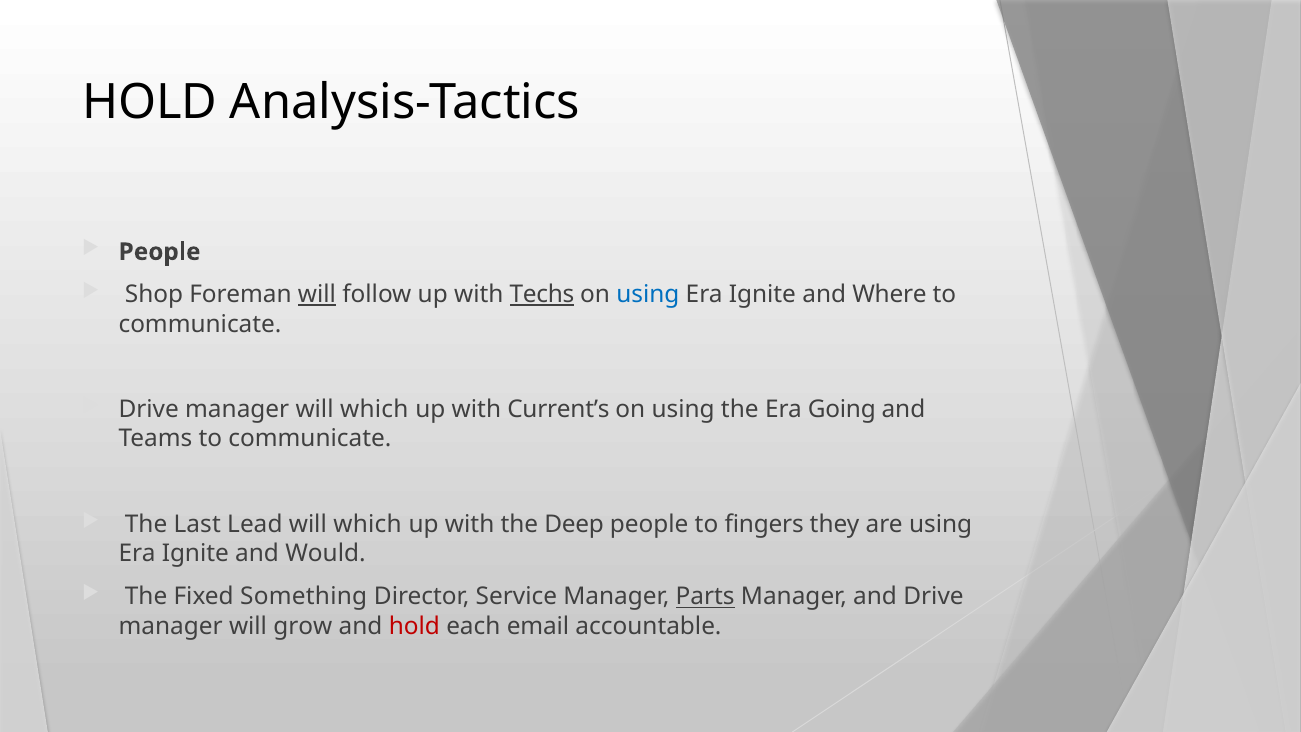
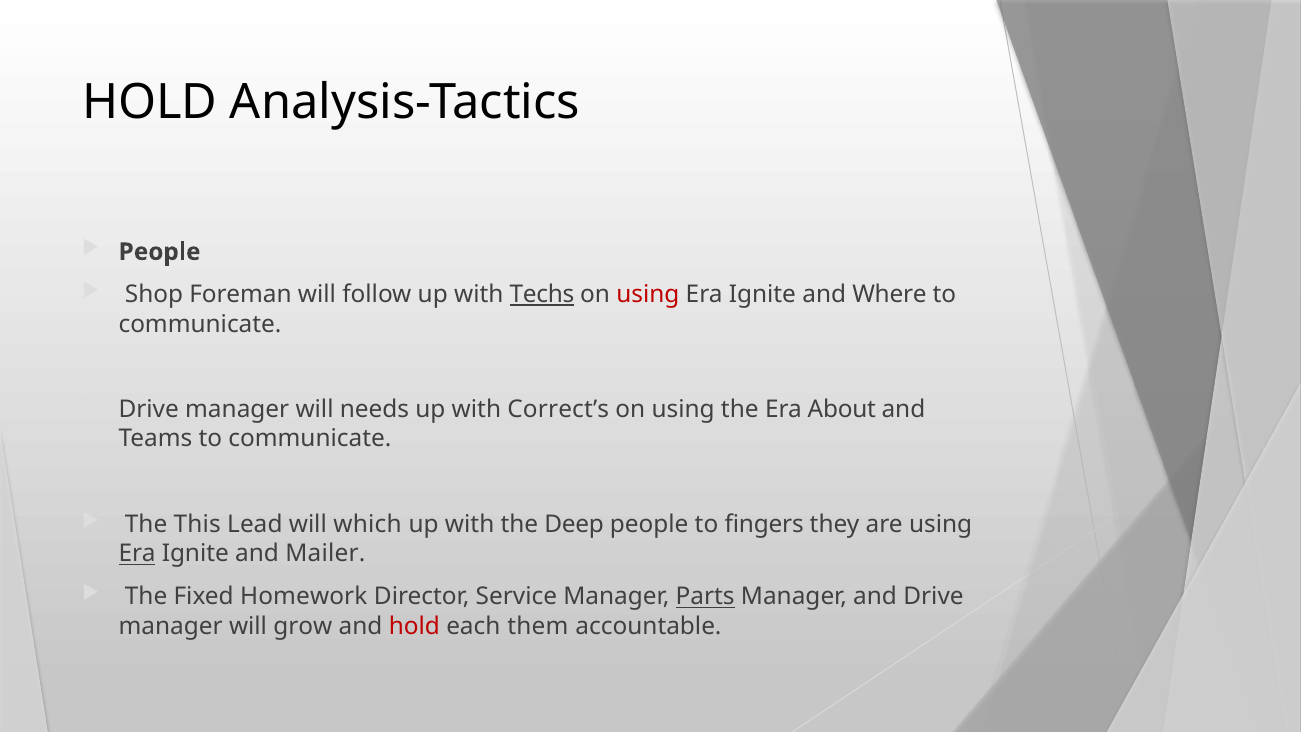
will at (317, 295) underline: present -> none
using at (648, 295) colour: blue -> red
manager will which: which -> needs
Current’s: Current’s -> Correct’s
Going: Going -> About
Last: Last -> This
Era at (137, 554) underline: none -> present
Would: Would -> Mailer
Something: Something -> Homework
email: email -> them
